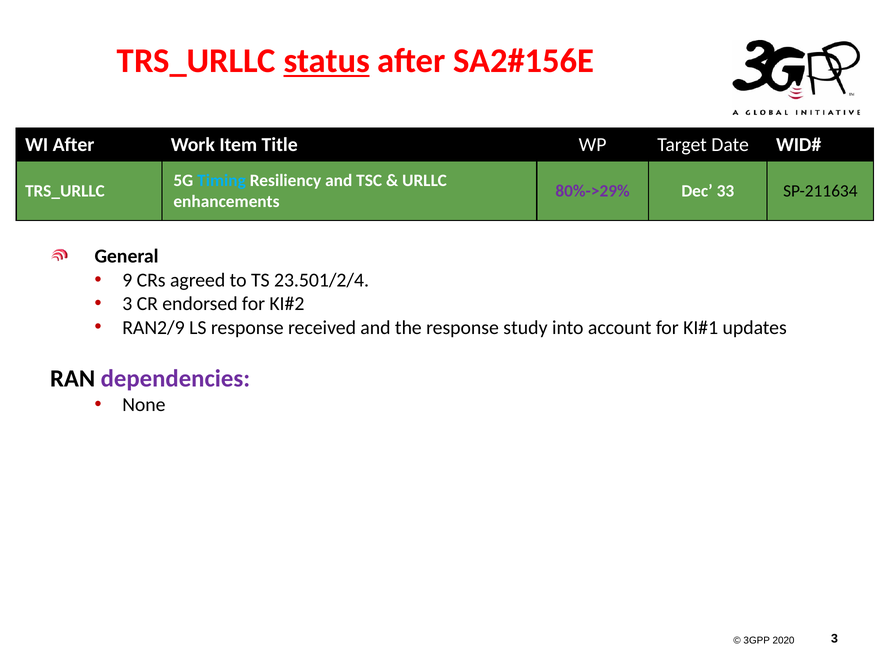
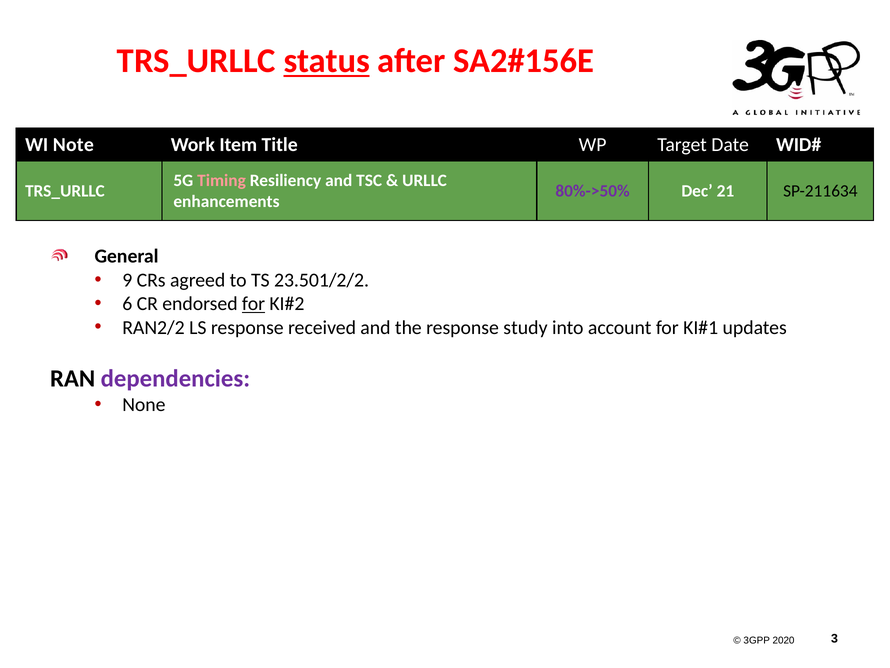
WI After: After -> Note
Timing colour: light blue -> pink
80%->29%: 80%->29% -> 80%->50%
33: 33 -> 21
23.501/2/4: 23.501/2/4 -> 23.501/2/2
3 at (127, 304): 3 -> 6
for at (254, 304) underline: none -> present
RAN2/9: RAN2/9 -> RAN2/2
